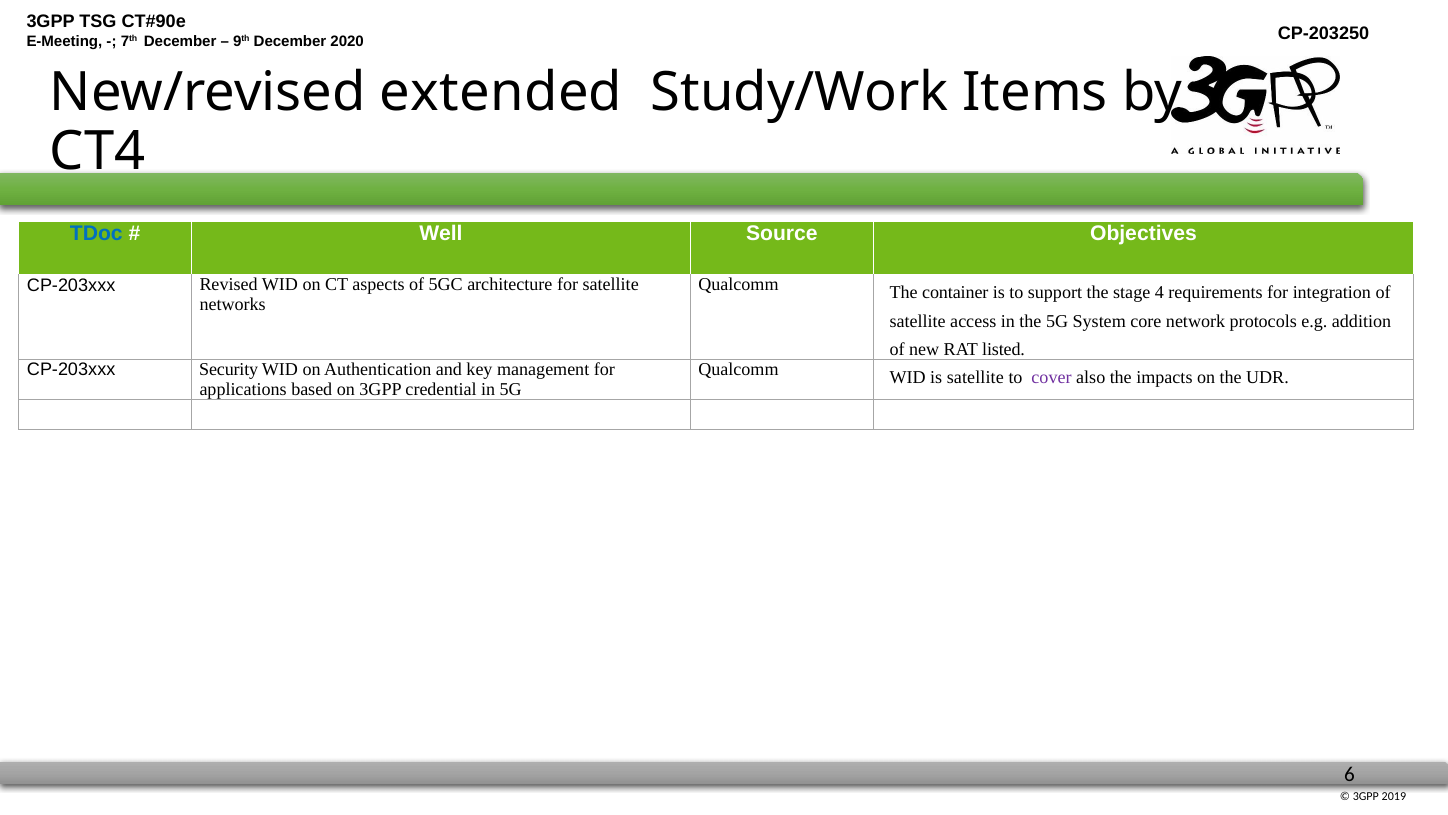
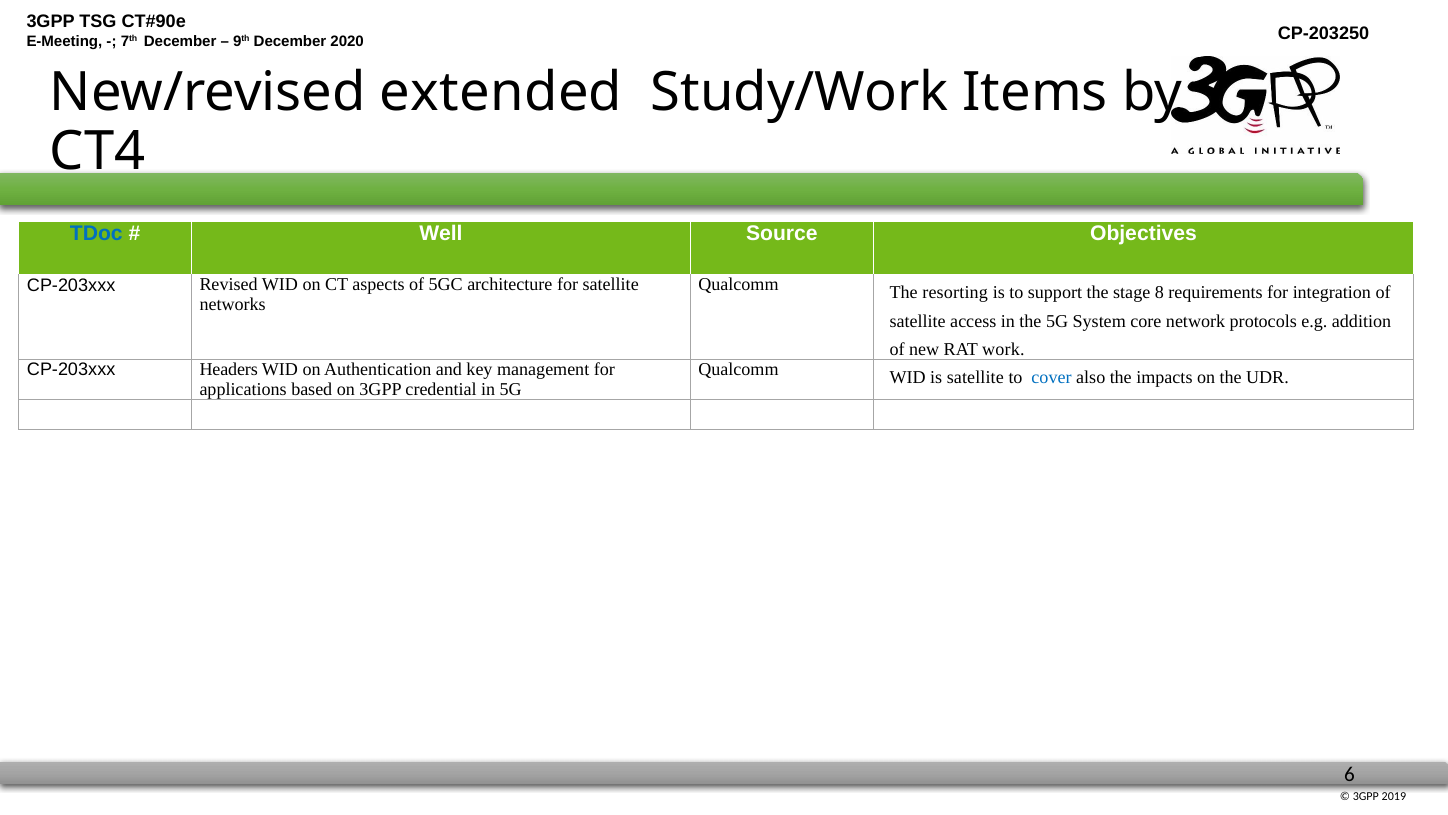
container: container -> resorting
4: 4 -> 8
listed: listed -> work
cover colour: purple -> blue
Security: Security -> Headers
